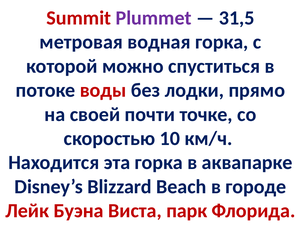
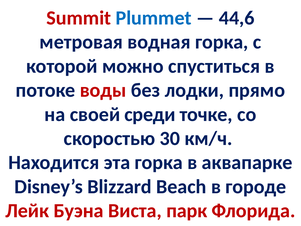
Plummet colour: purple -> blue
31,5: 31,5 -> 44,6
почти: почти -> среди
10: 10 -> 30
